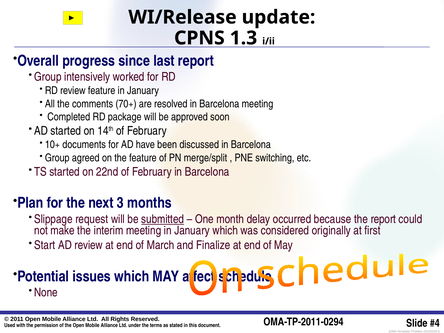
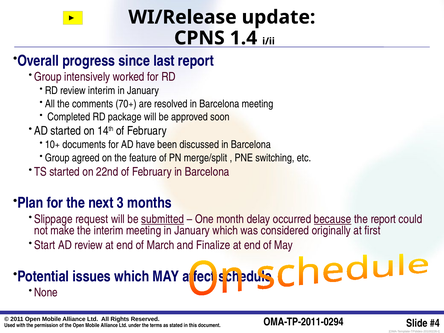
1.3: 1.3 -> 1.4
review feature: feature -> interim
because underline: none -> present
